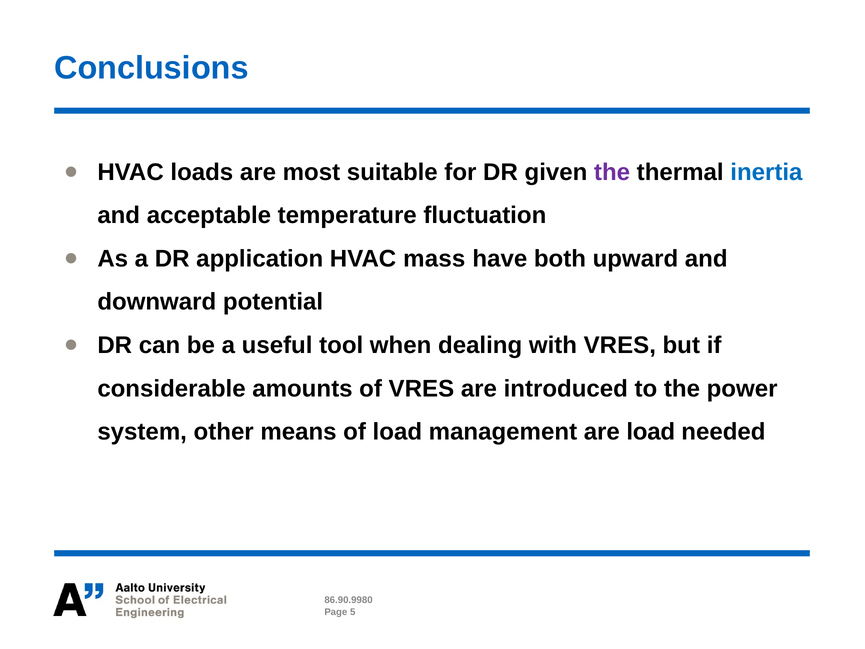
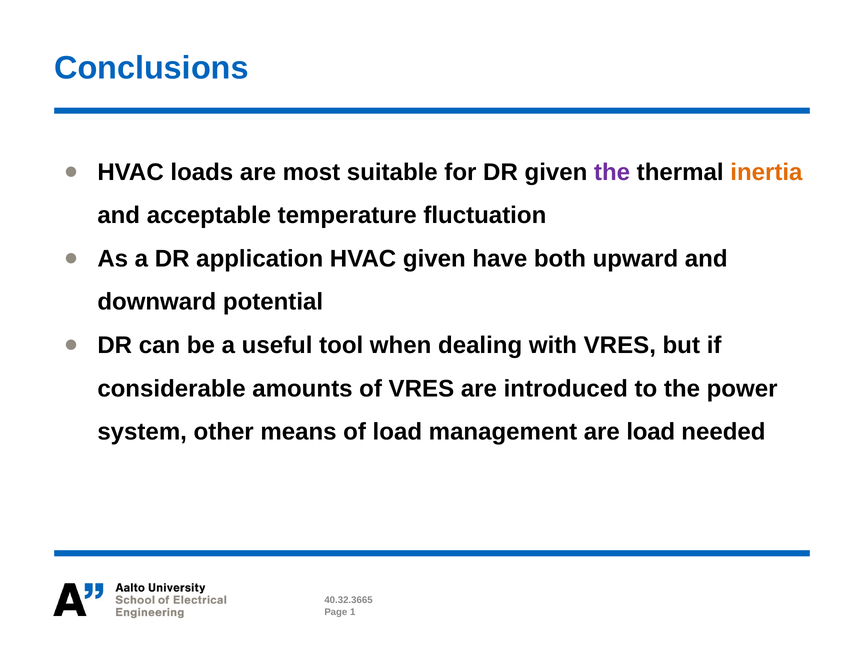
inertia colour: blue -> orange
HVAC mass: mass -> given
86.90.9980: 86.90.9980 -> 40.32.3665
5: 5 -> 1
